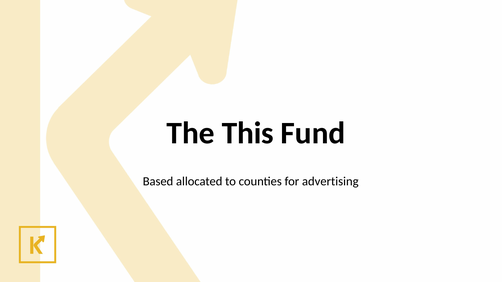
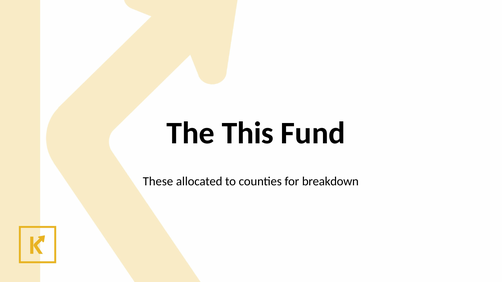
Based: Based -> These
advertising: advertising -> breakdown
